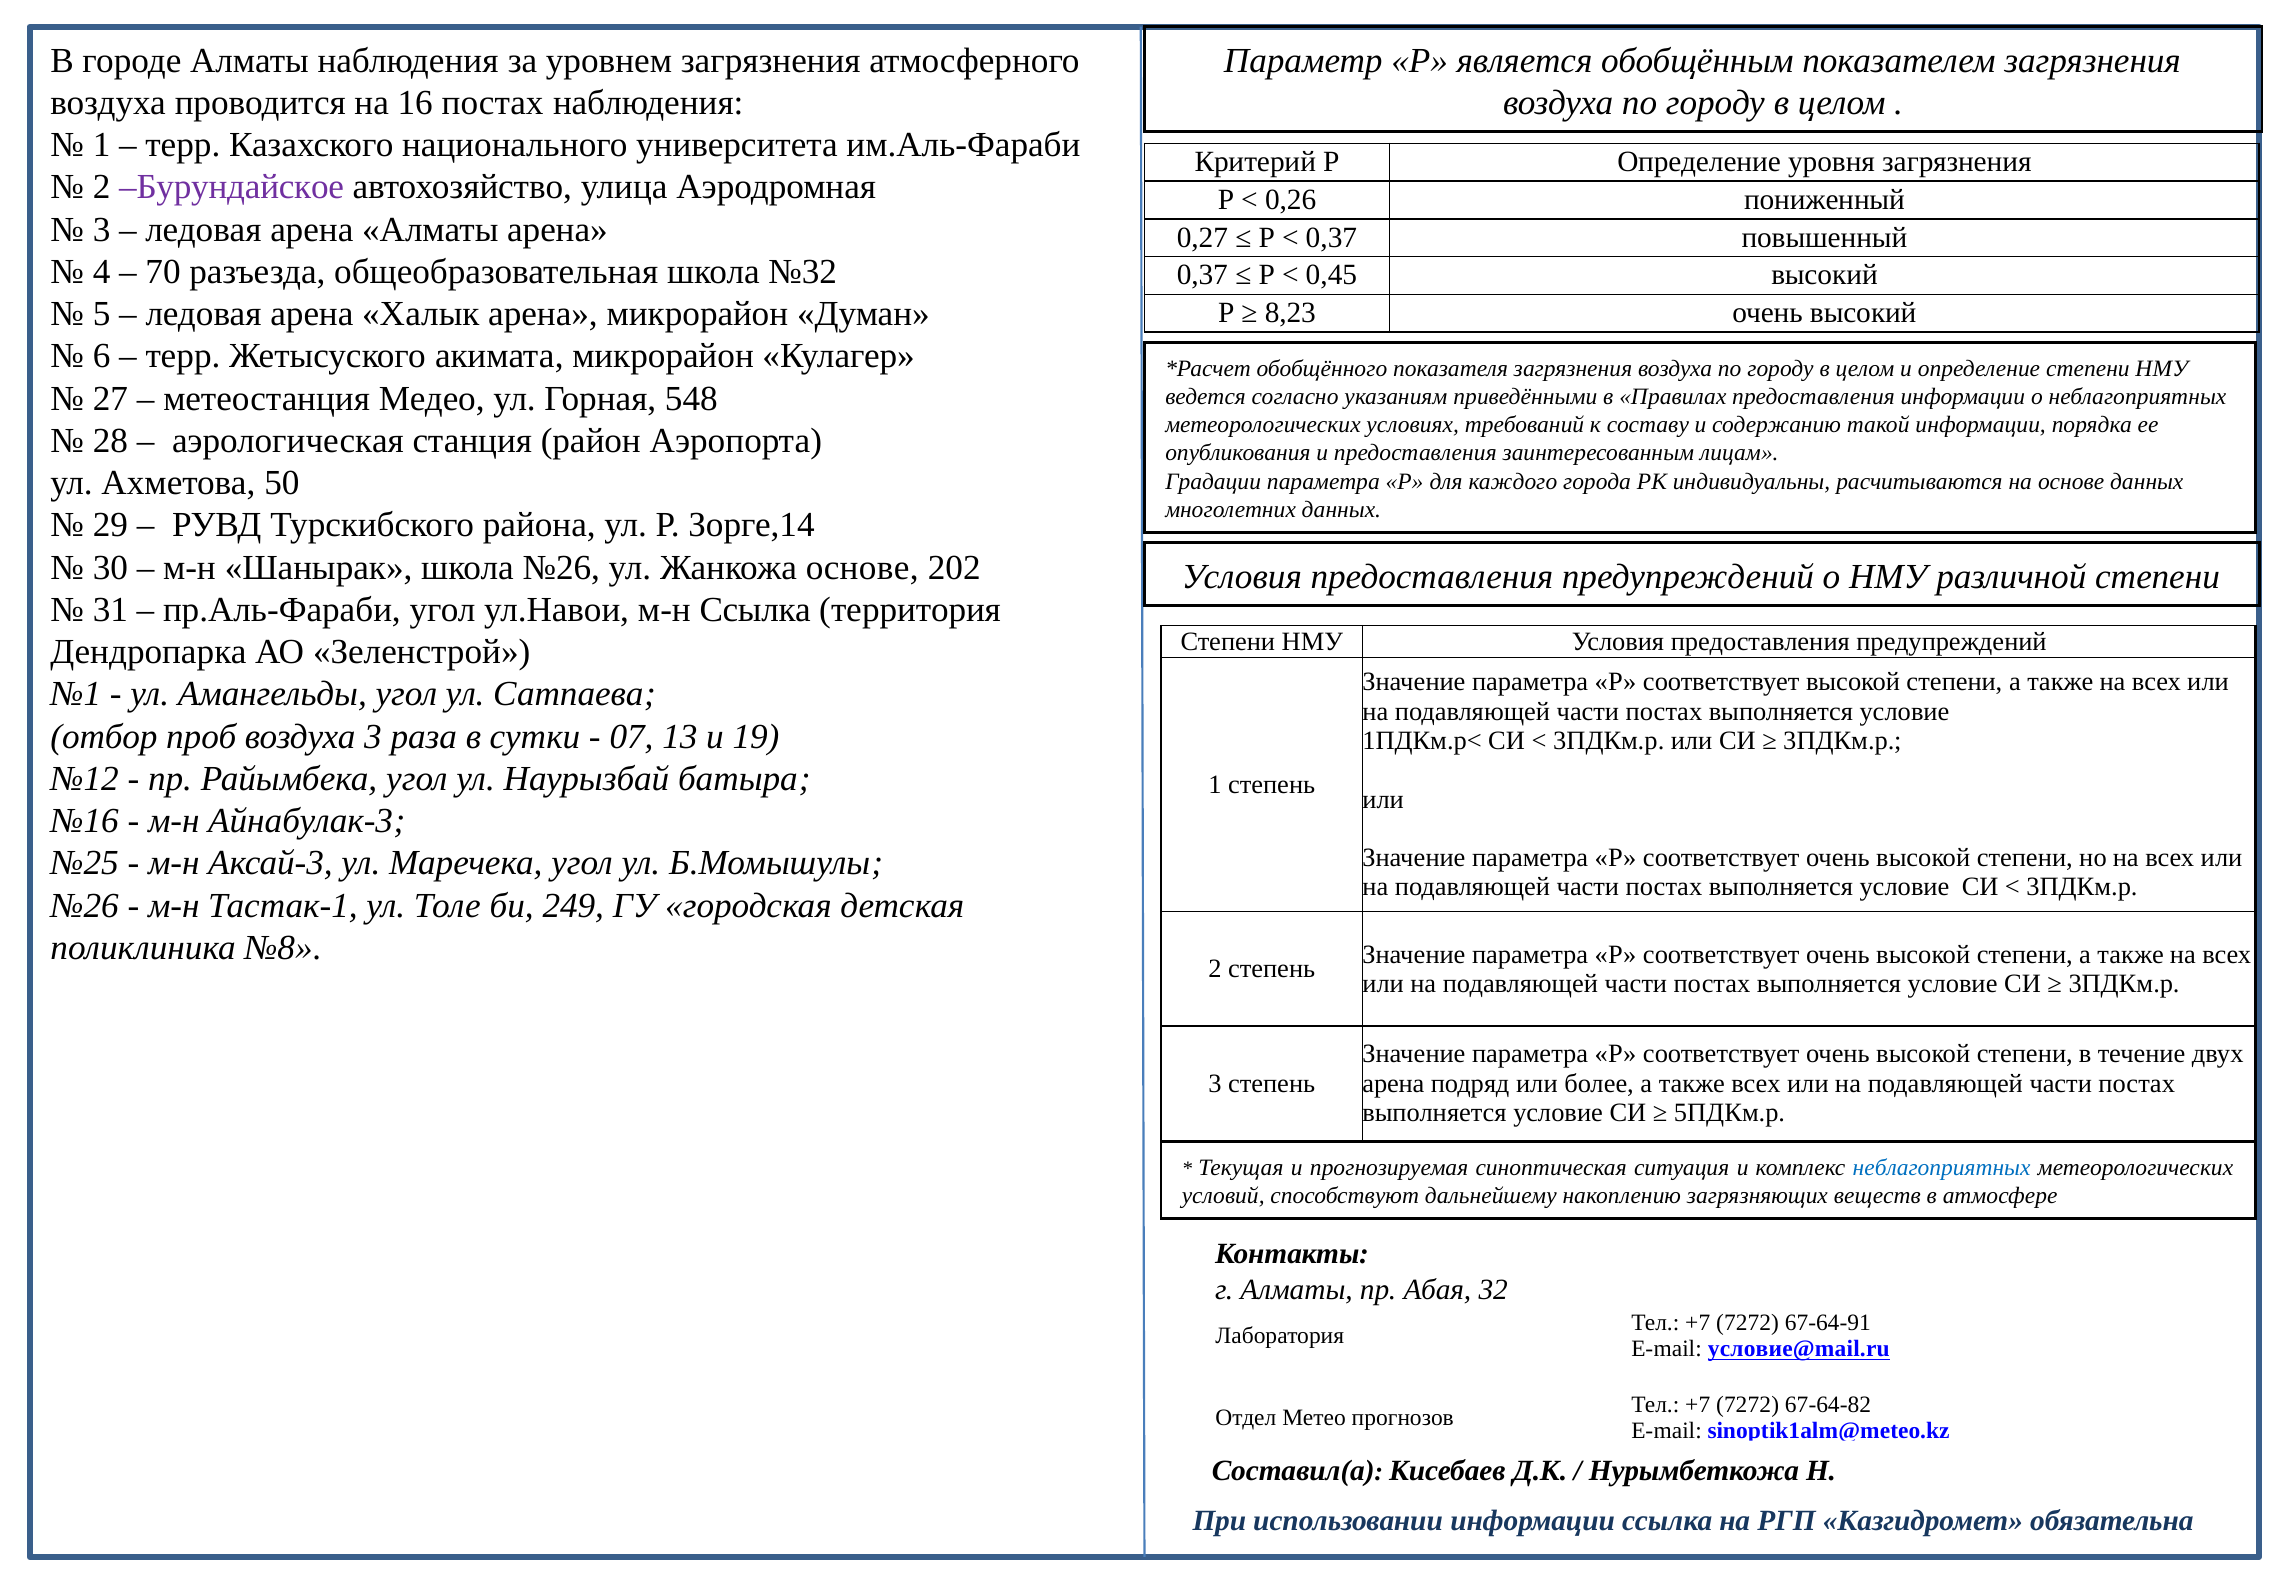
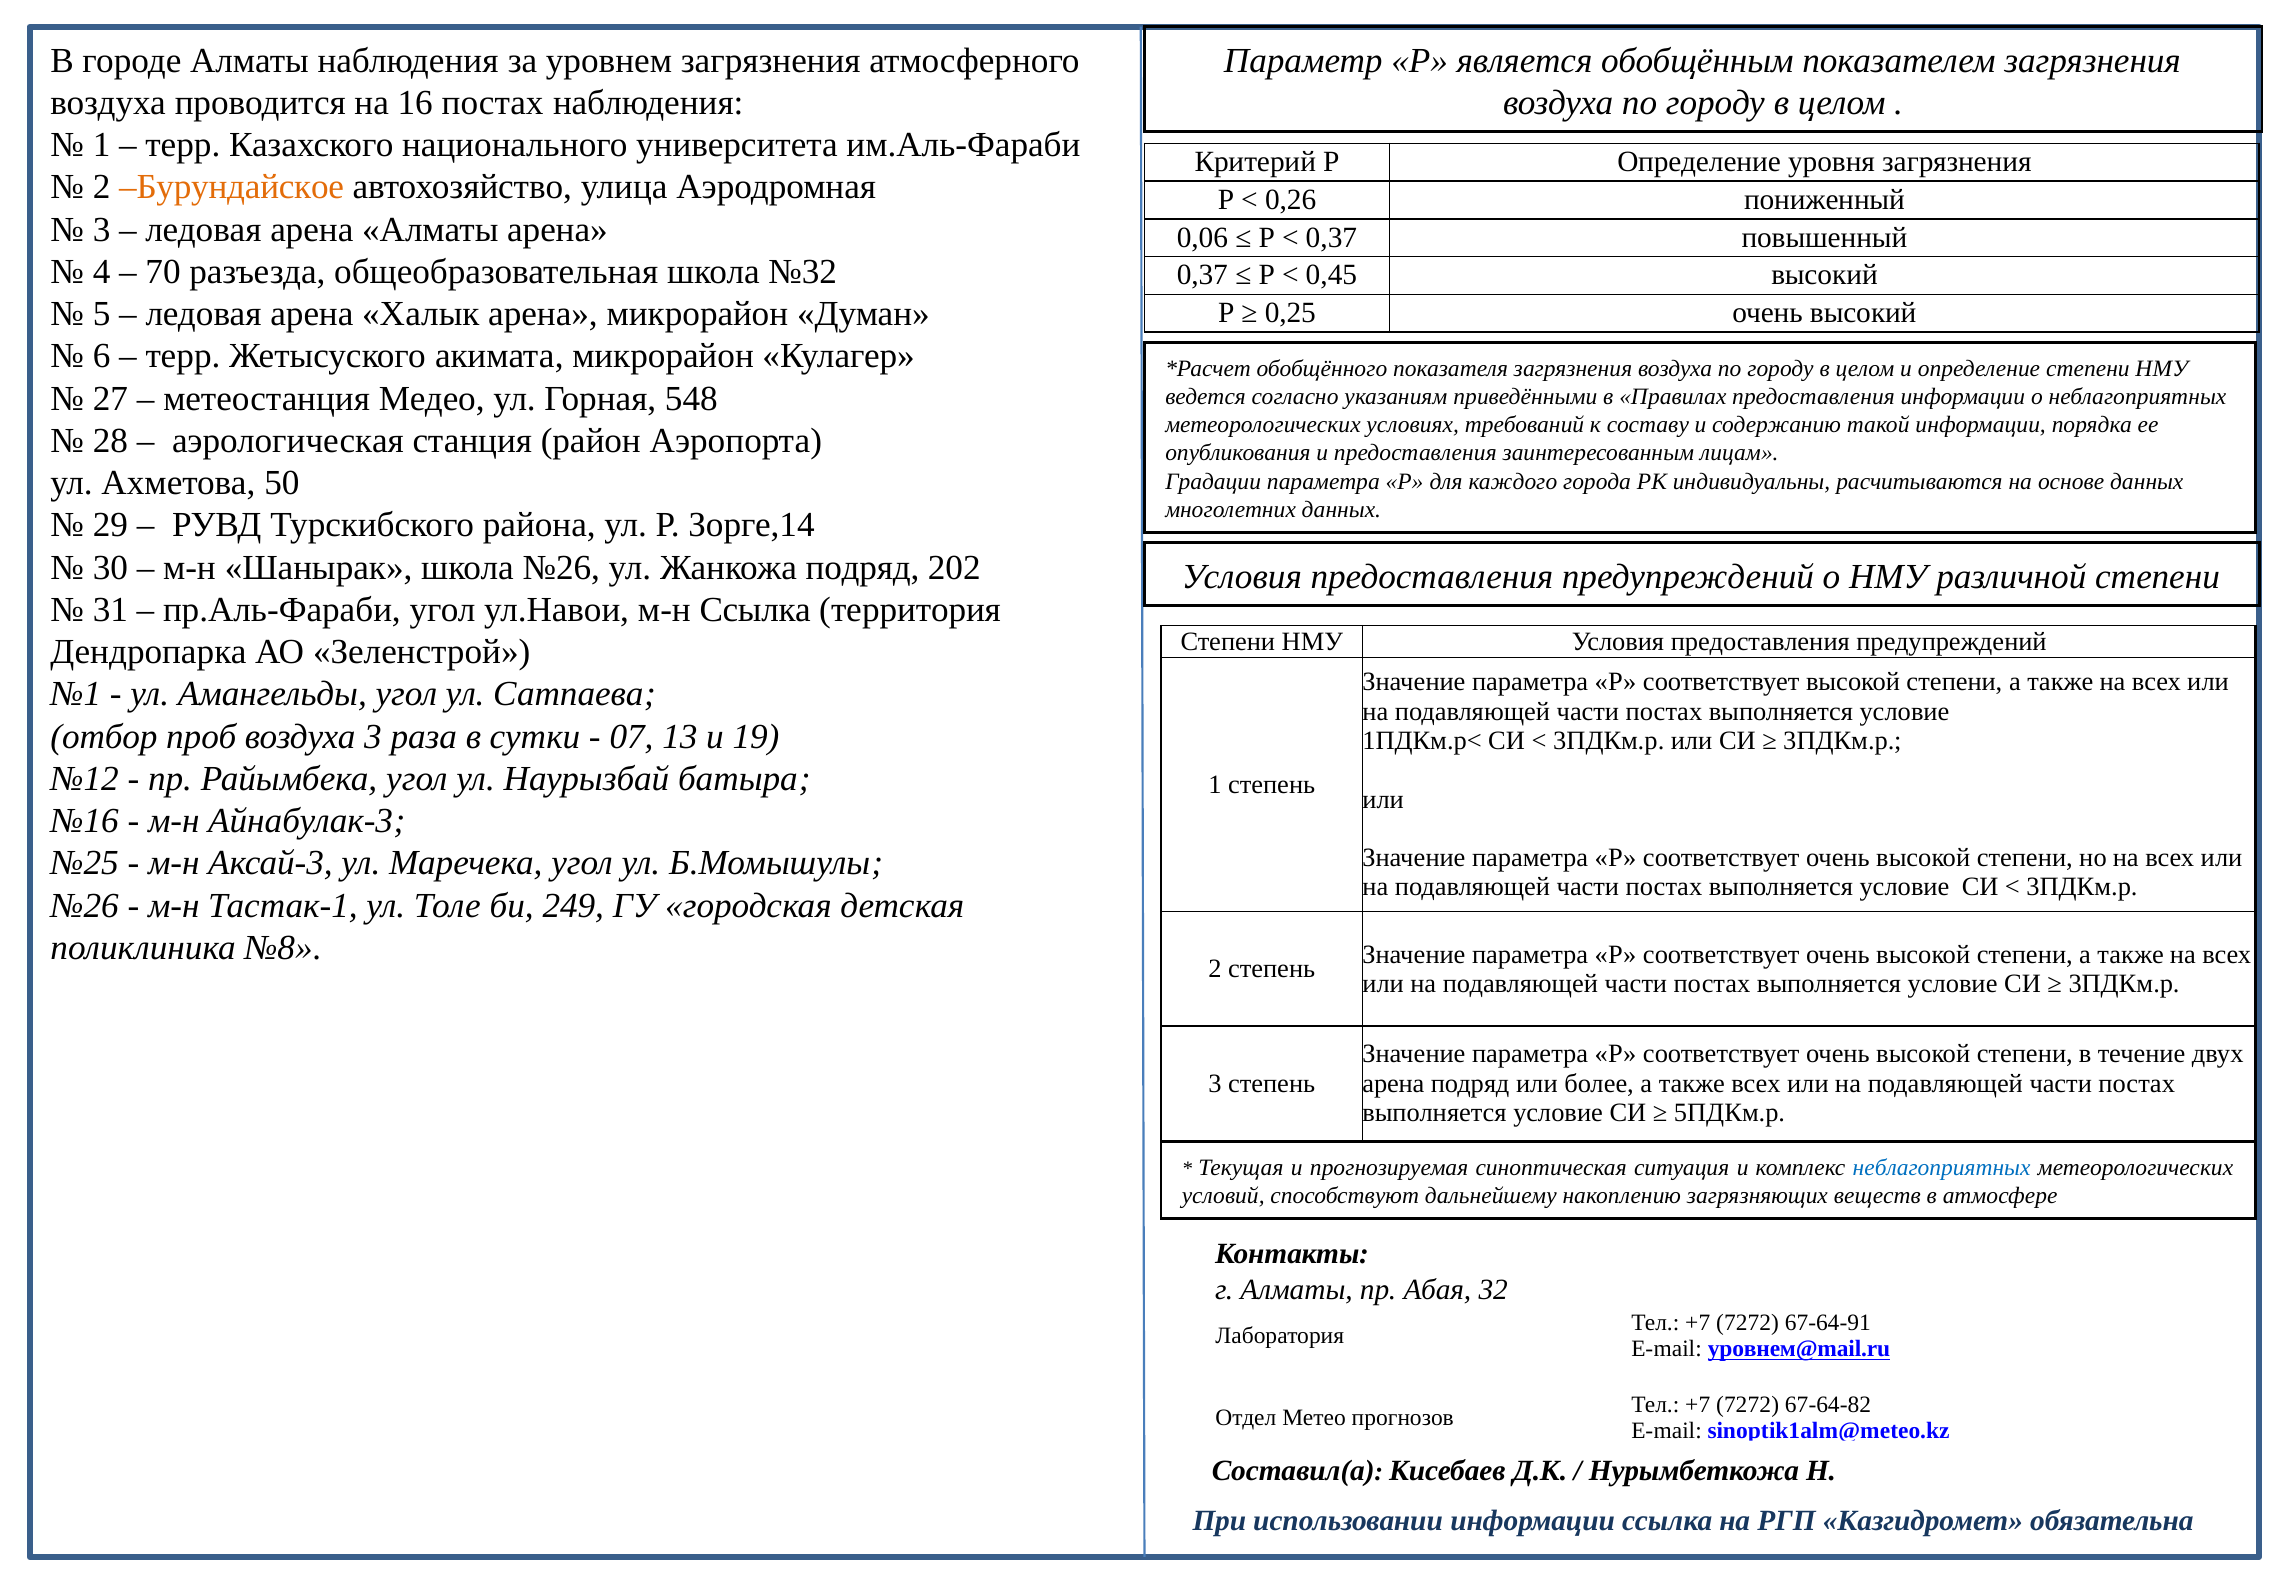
Бурундайское colour: purple -> orange
0,27: 0,27 -> 0,06
8,23: 8,23 -> 0,25
Жанкожа основе: основе -> подряд
условие@mail.ru: условие@mail.ru -> уровнем@mail.ru
